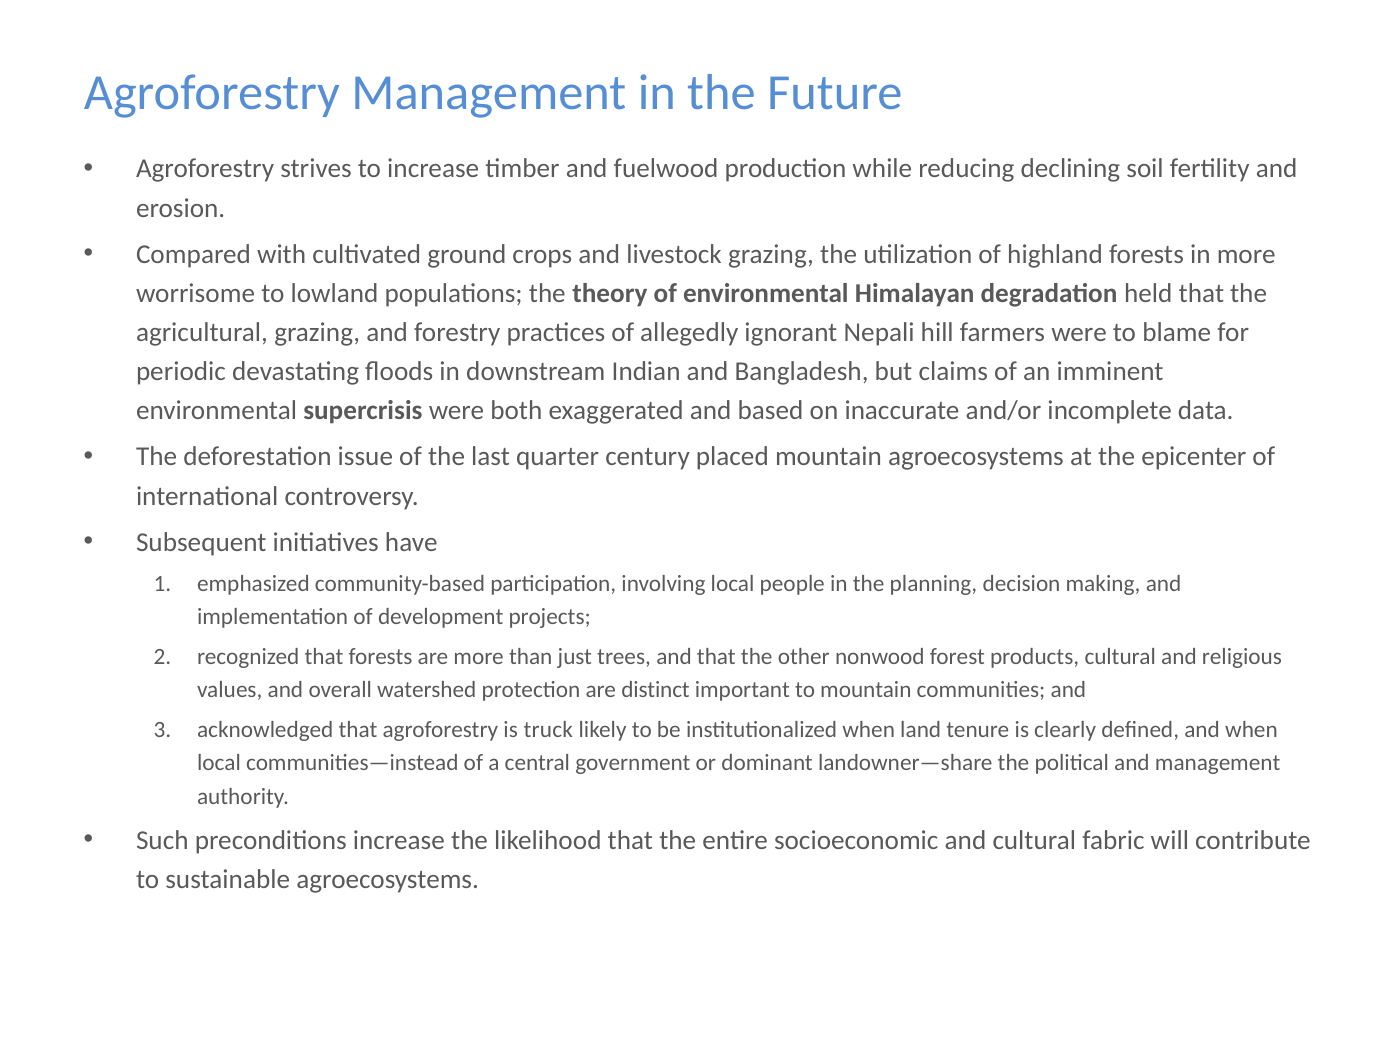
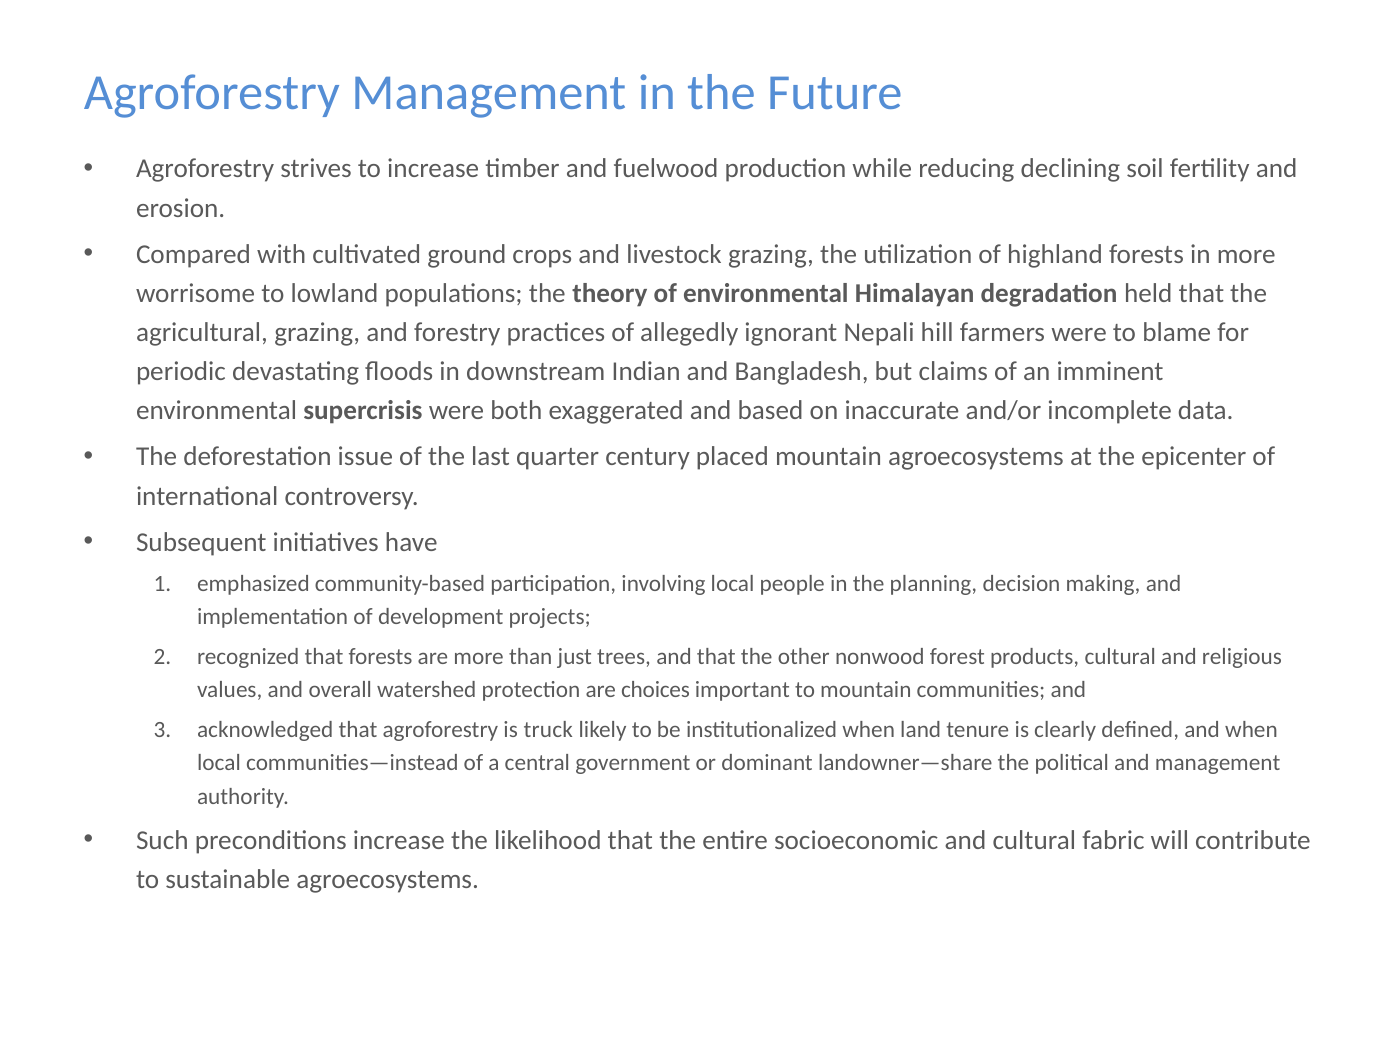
distinct: distinct -> choices
